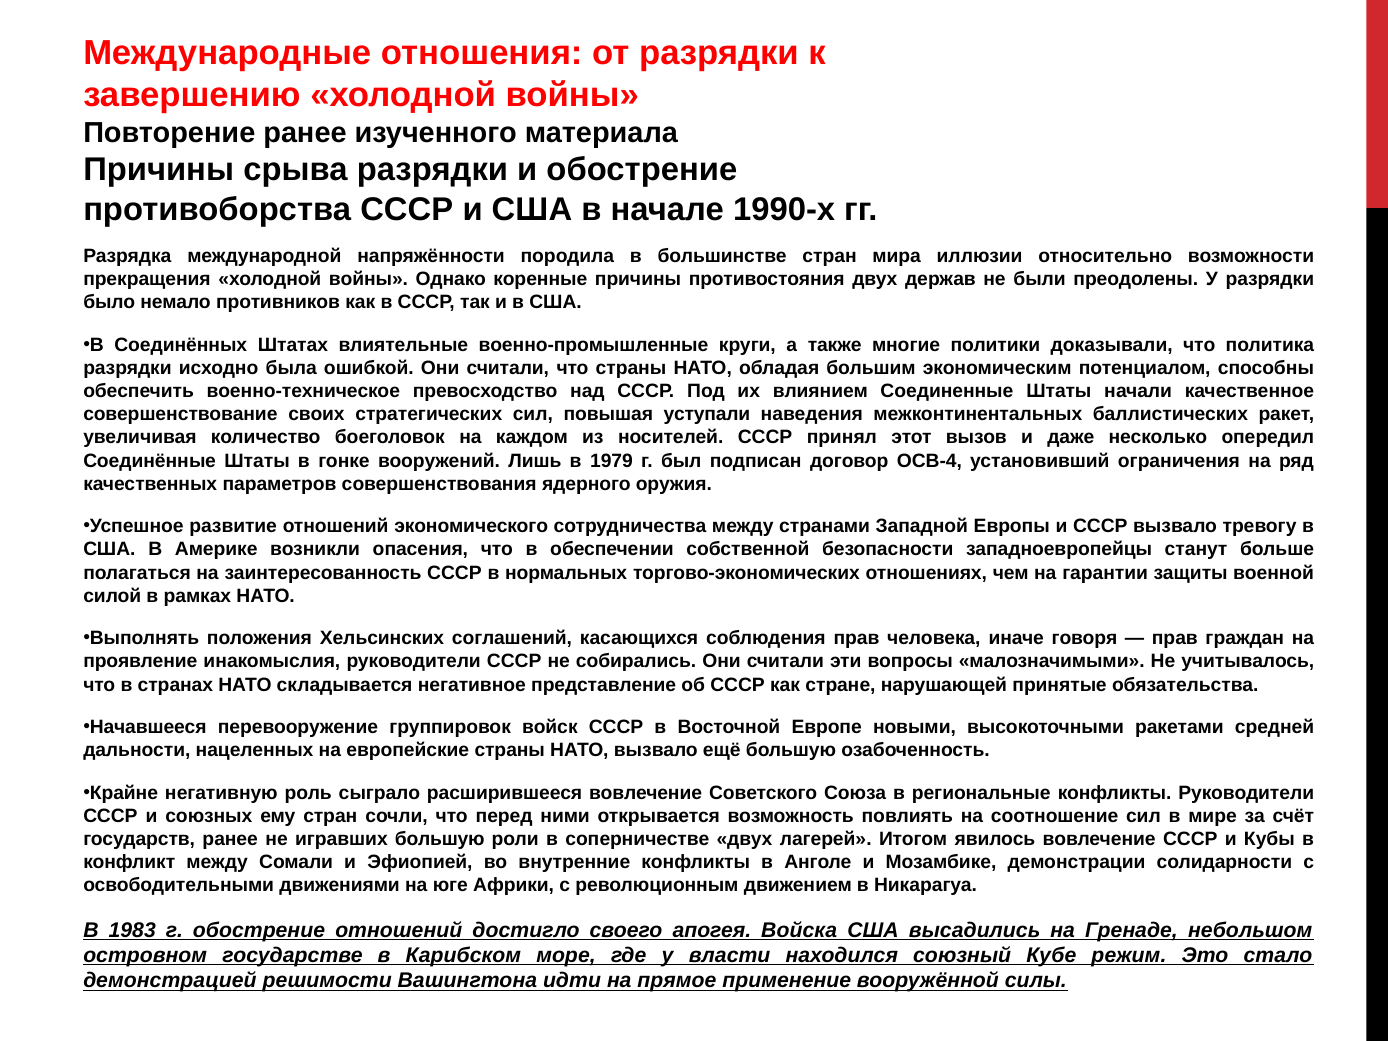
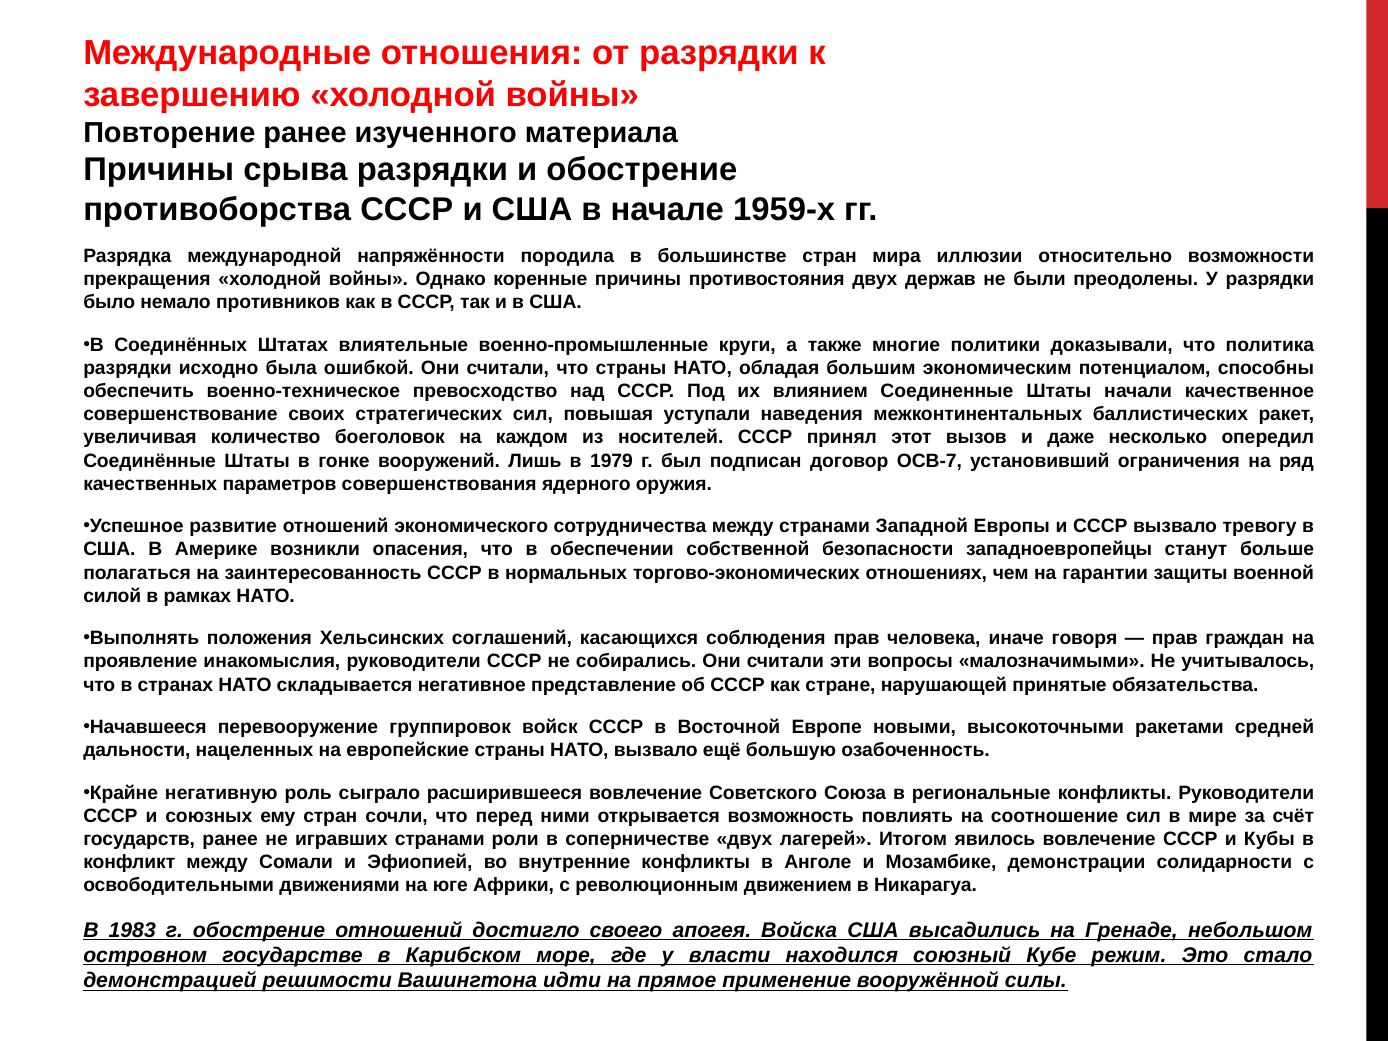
1990-х: 1990-х -> 1959-х
ОСВ-4: ОСВ-4 -> ОСВ-7
игравших большую: большую -> странами
